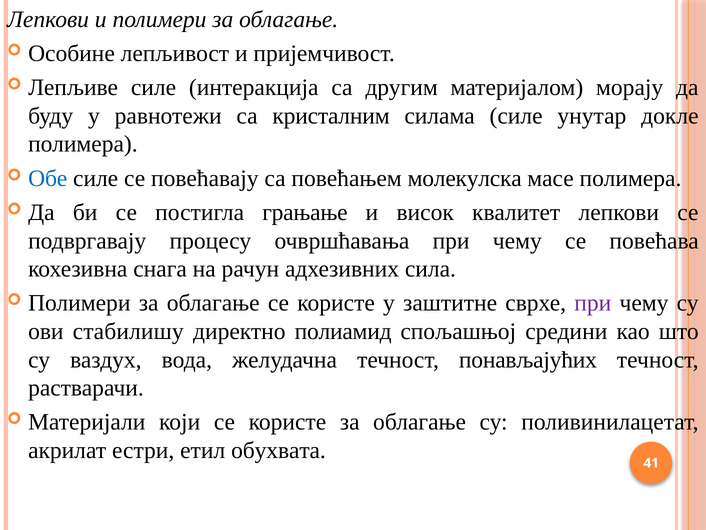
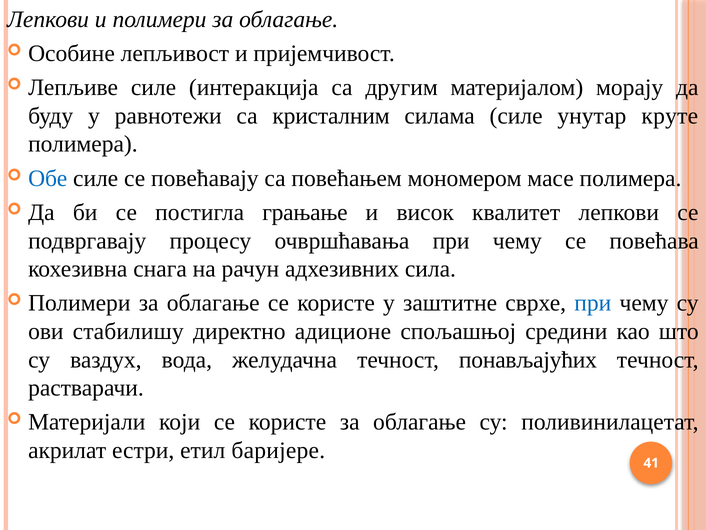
докле: докле -> круте
молекулска: молекулска -> мономером
при at (593, 303) colour: purple -> blue
полиамид: полиамид -> адиционе
обухвата: обухвата -> баријере
